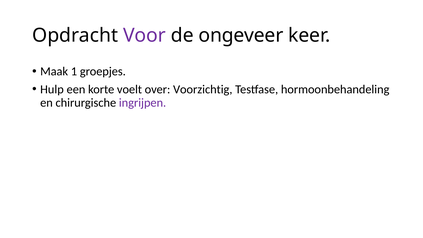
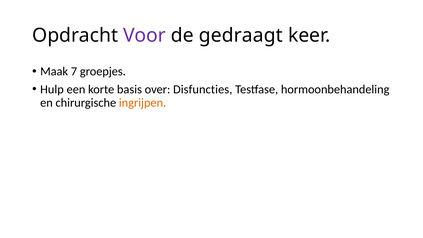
ongeveer: ongeveer -> gedraagt
1: 1 -> 7
voelt: voelt -> basis
Voorzichtig: Voorzichtig -> Disfuncties
ingrijpen colour: purple -> orange
